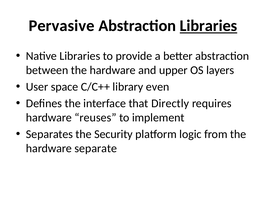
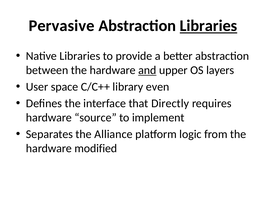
and underline: none -> present
reuses: reuses -> source
Security: Security -> Alliance
separate: separate -> modified
